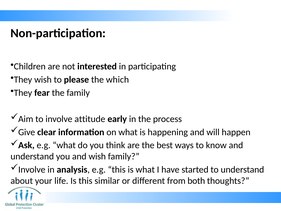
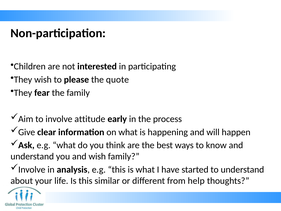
which: which -> quote
both: both -> help
